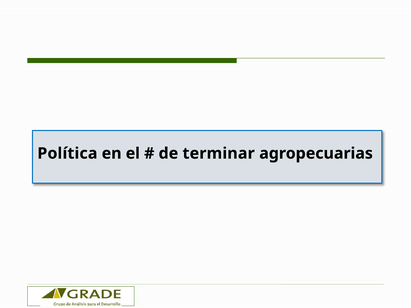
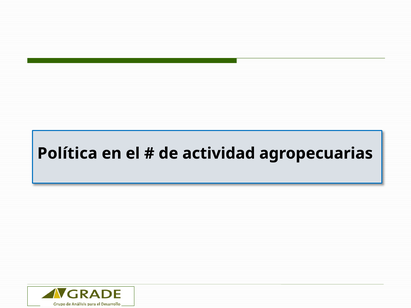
terminar: terminar -> actividad
